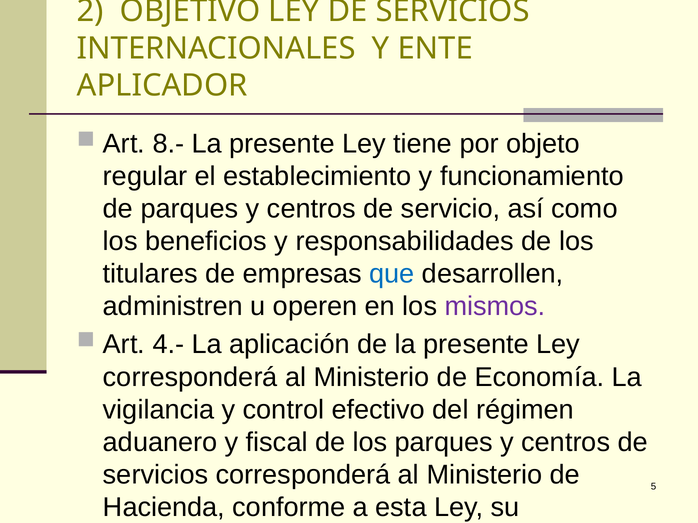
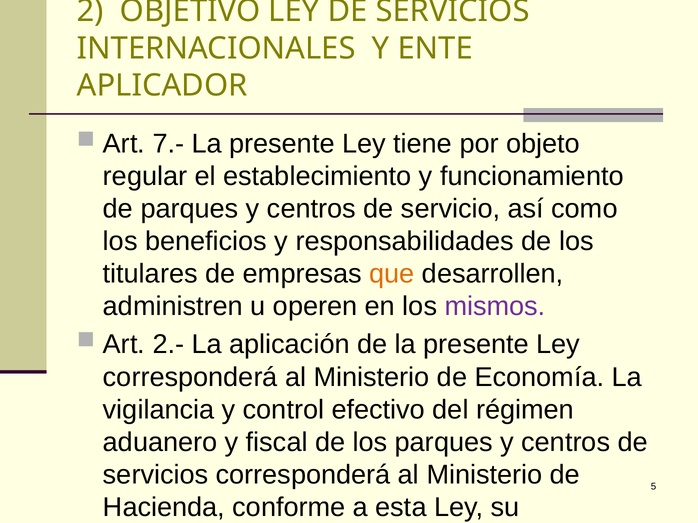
8.-: 8.- -> 7.-
que colour: blue -> orange
4.-: 4.- -> 2.-
